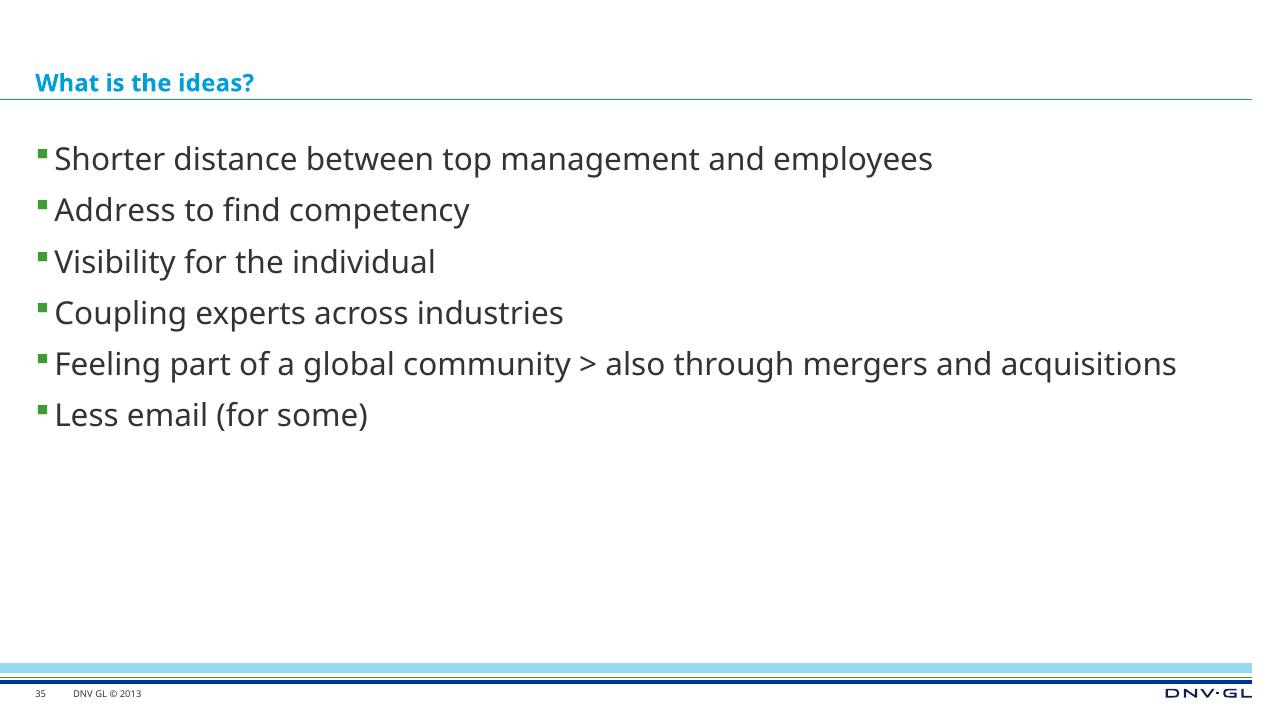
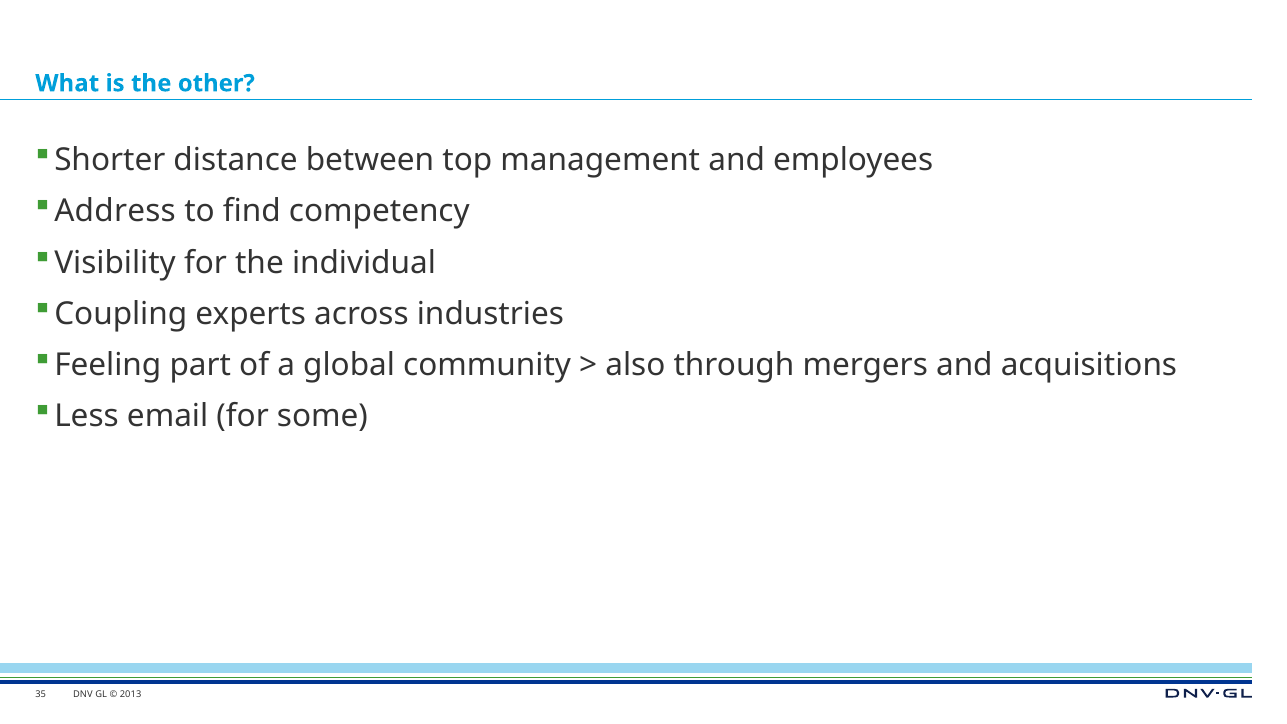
ideas: ideas -> other
